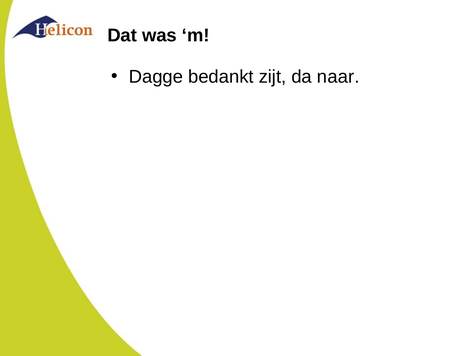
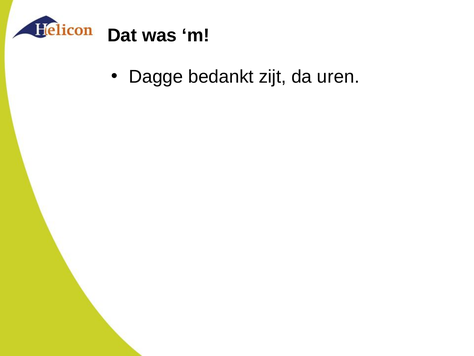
naar: naar -> uren
